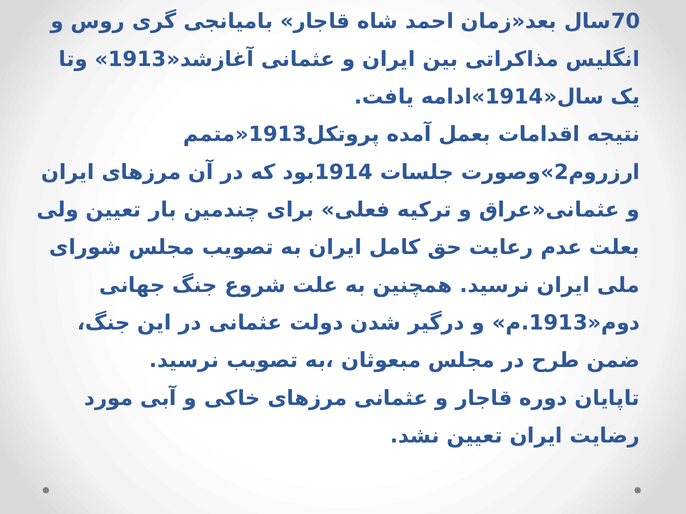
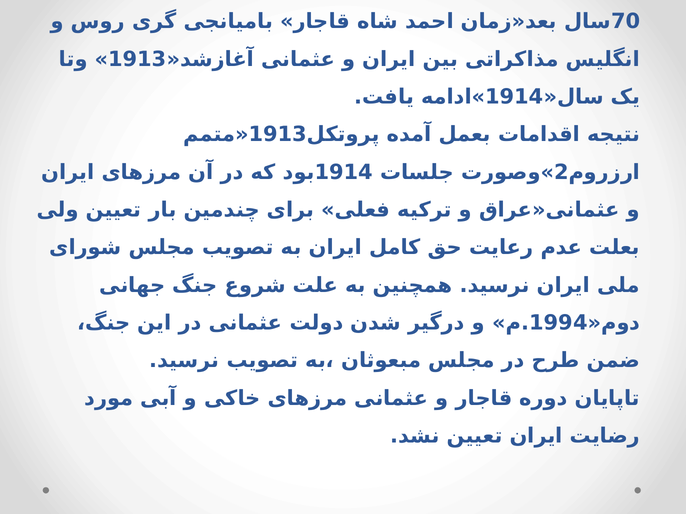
1913 at (559, 323): 1913 -> 1994
